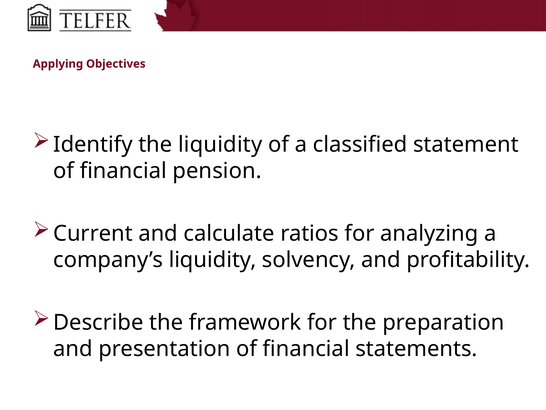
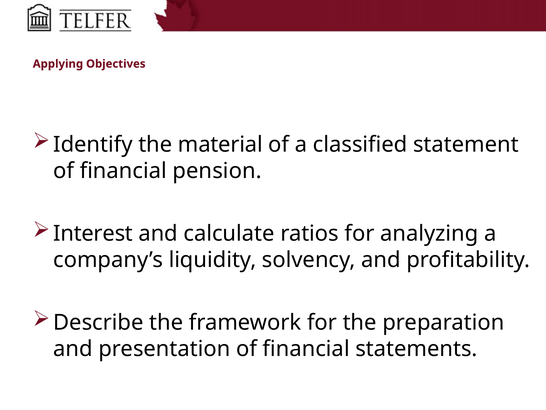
the liquidity: liquidity -> material
Current: Current -> Interest
